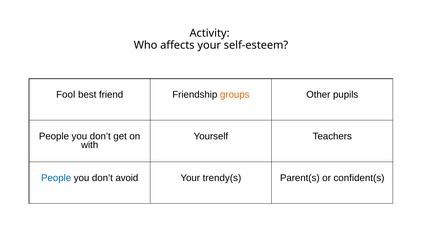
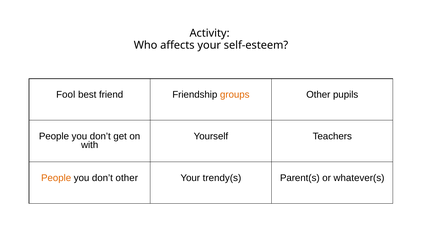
People at (56, 178) colour: blue -> orange
don’t avoid: avoid -> other
confident(s: confident(s -> whatever(s
